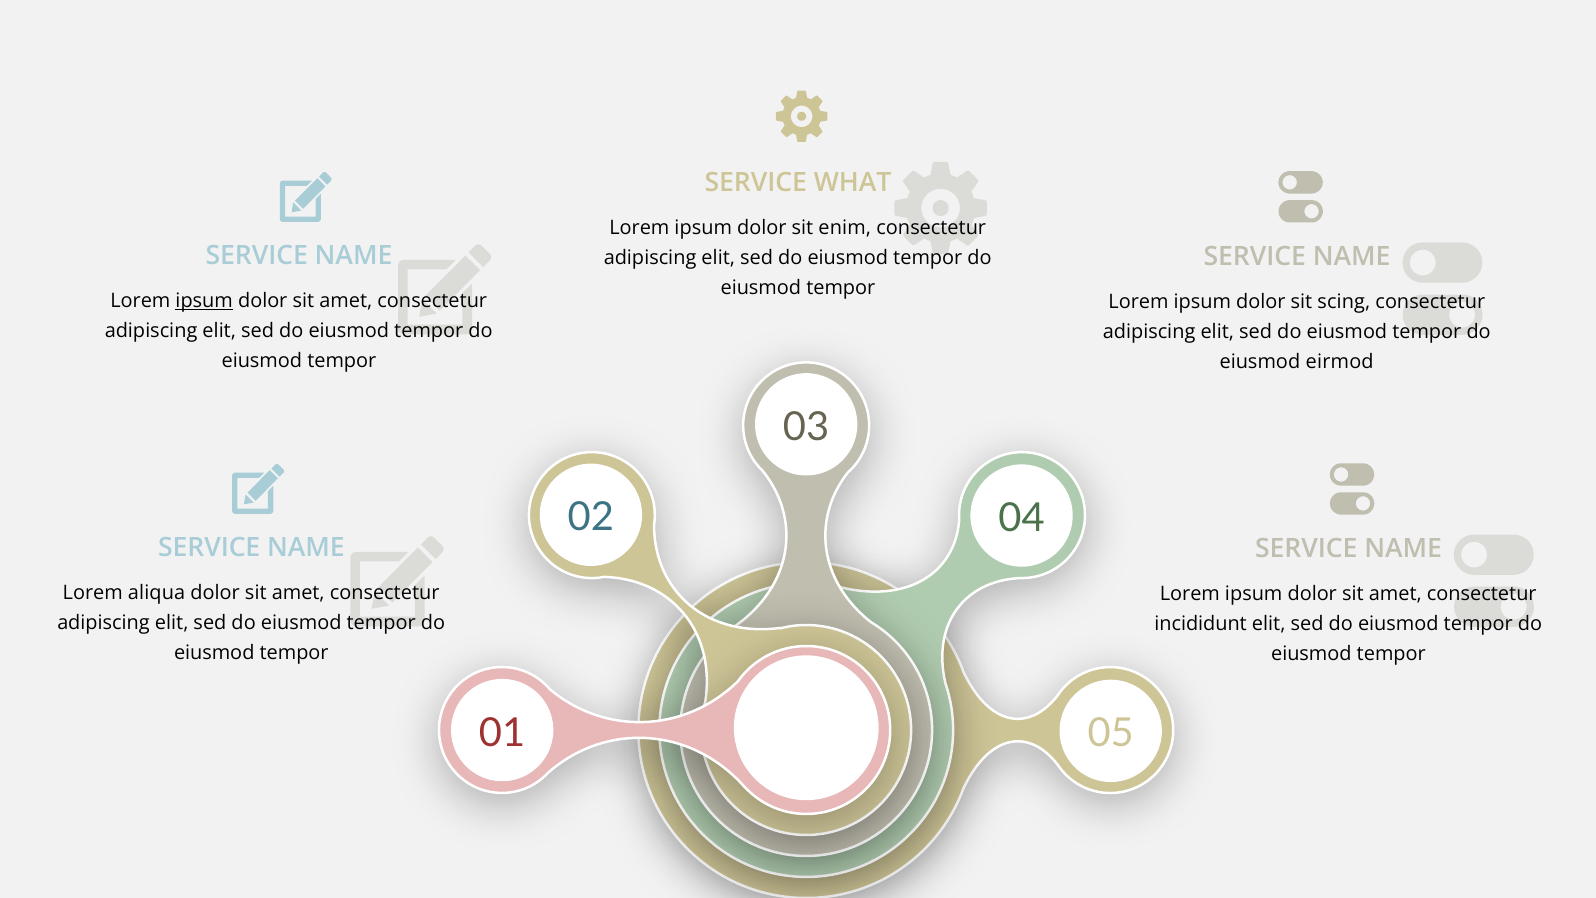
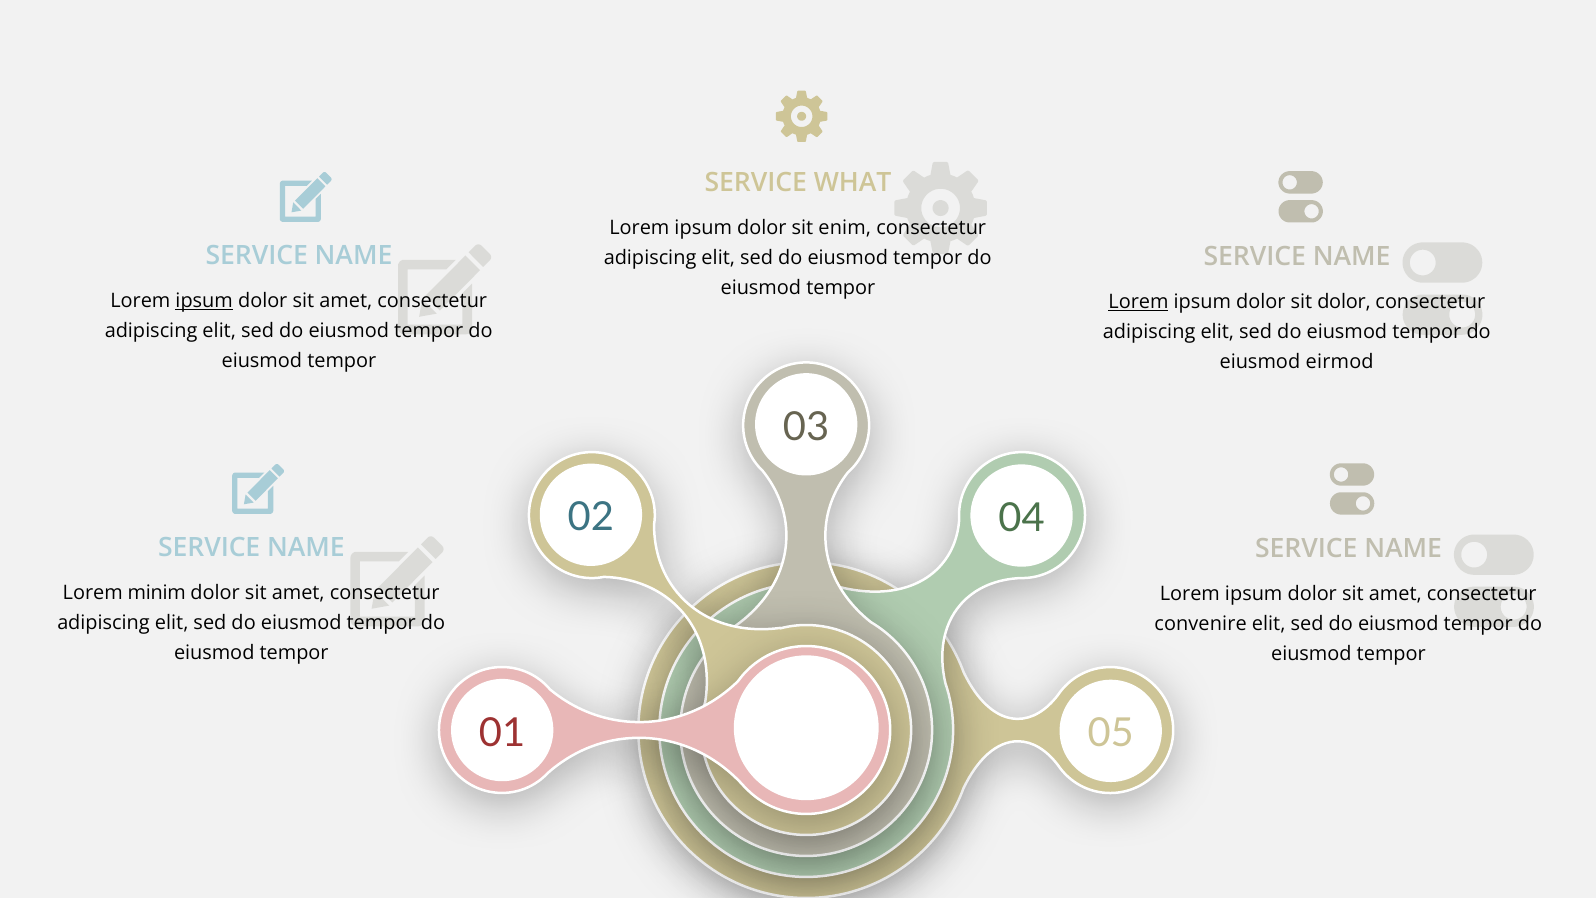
Lorem at (1138, 302) underline: none -> present
sit scing: scing -> dolor
aliqua: aliqua -> minim
incididunt: incididunt -> convenire
